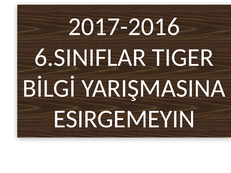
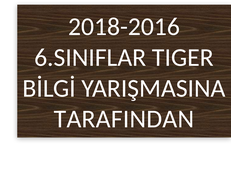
2017-2016: 2017-2016 -> 2018-2016
ESIRGEMEYIN: ESIRGEMEYIN -> TARAFINDAN
